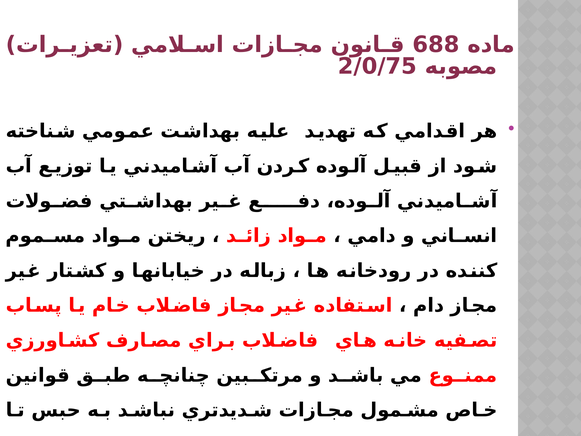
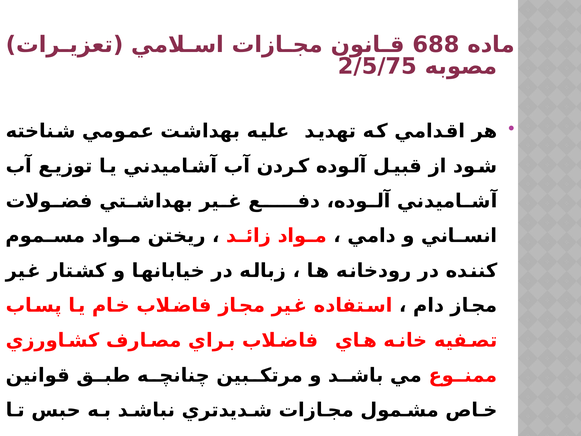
2/0/75: 2/0/75 -> 2/5/75
